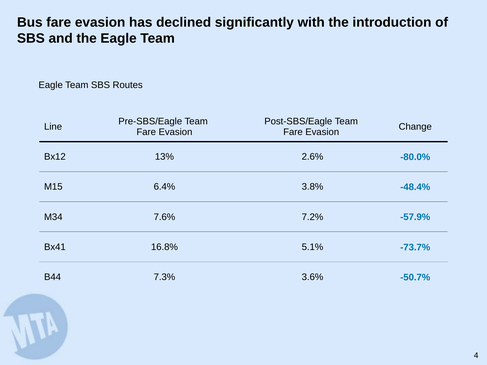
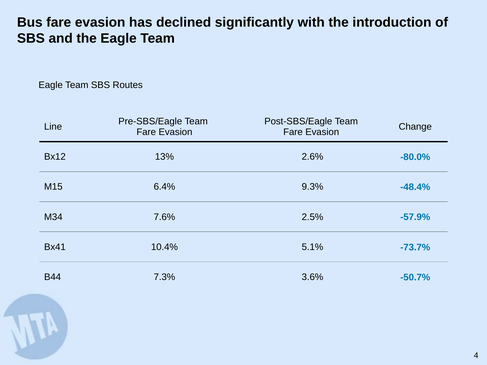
3.8%: 3.8% -> 9.3%
7.2%: 7.2% -> 2.5%
16.8%: 16.8% -> 10.4%
